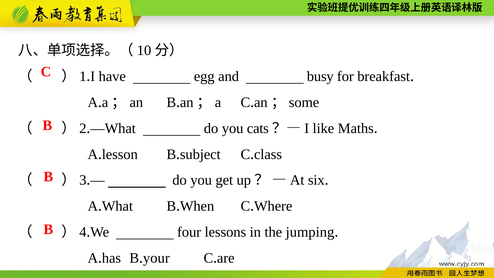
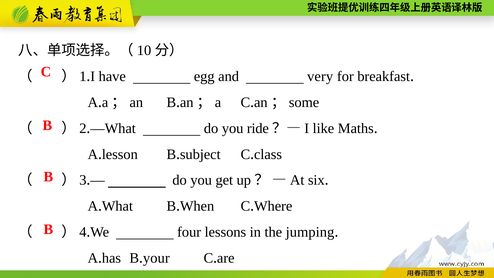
busy: busy -> very
cats: cats -> ride
